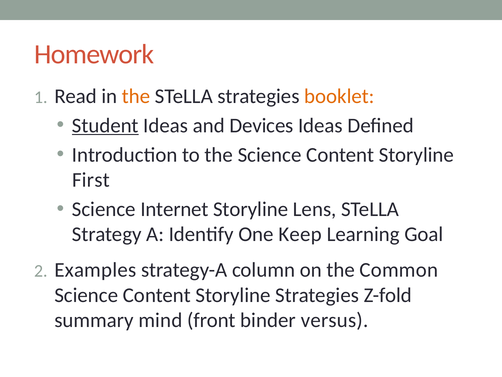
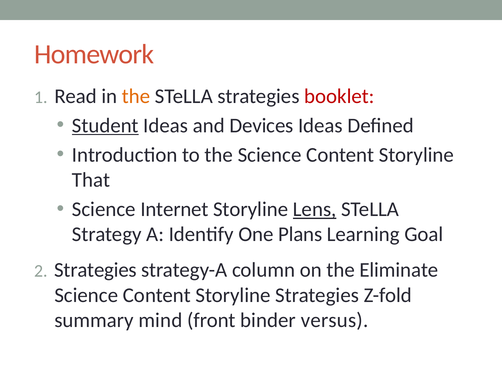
booklet colour: orange -> red
First: First -> That
Lens underline: none -> present
Keep: Keep -> Plans
Examples at (95, 270): Examples -> Strategies
Common: Common -> Eliminate
